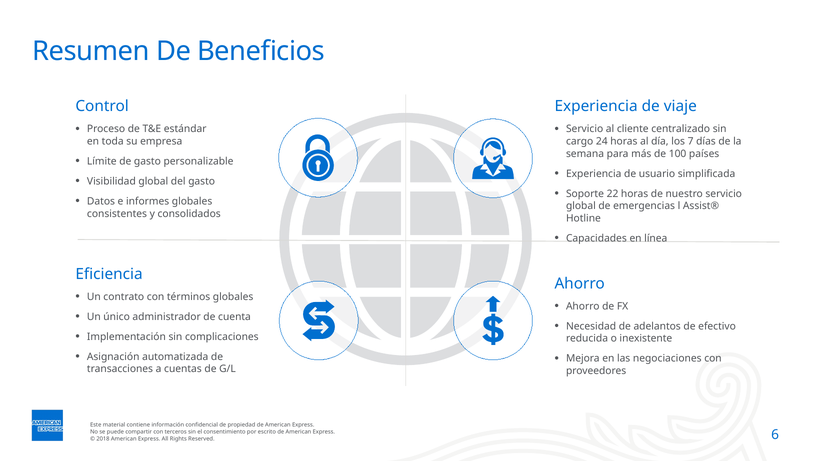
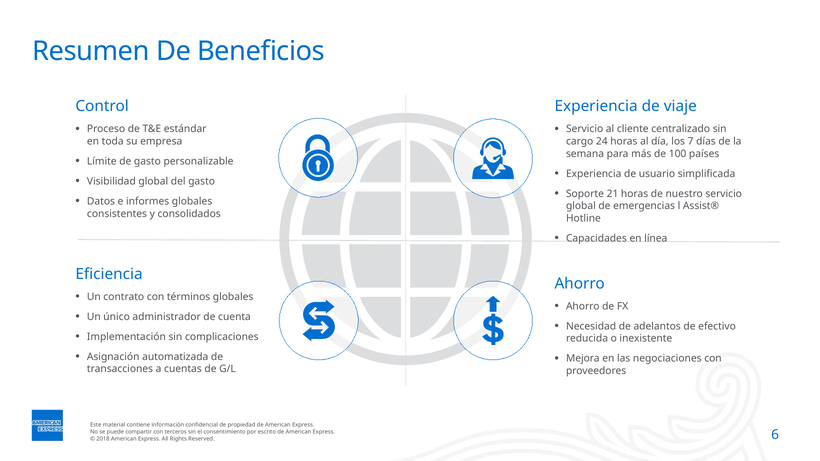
22: 22 -> 21
